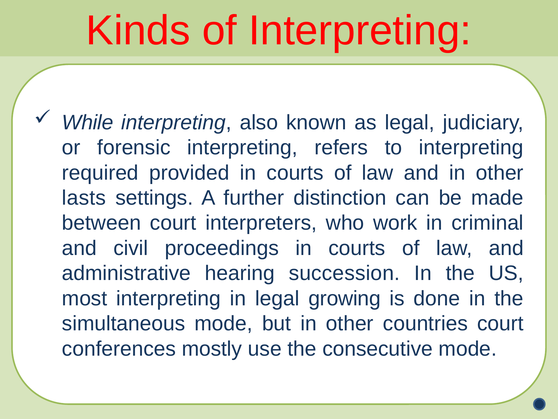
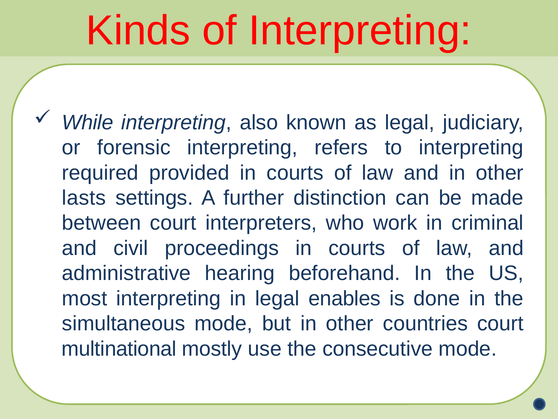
succession: succession -> beforehand
growing: growing -> enables
conferences: conferences -> multinational
